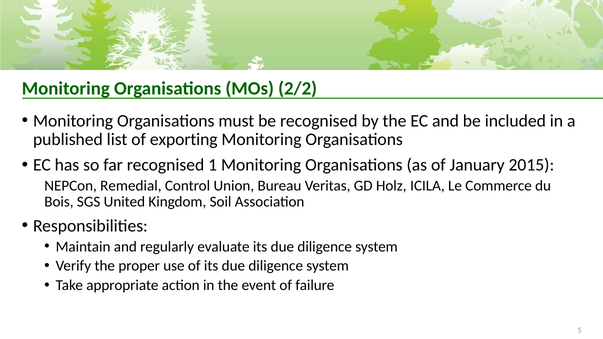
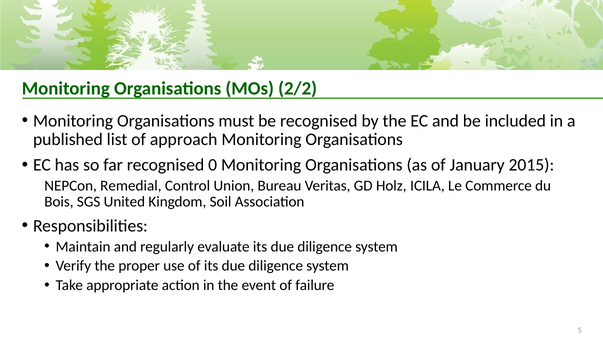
exporting: exporting -> approach
1: 1 -> 0
